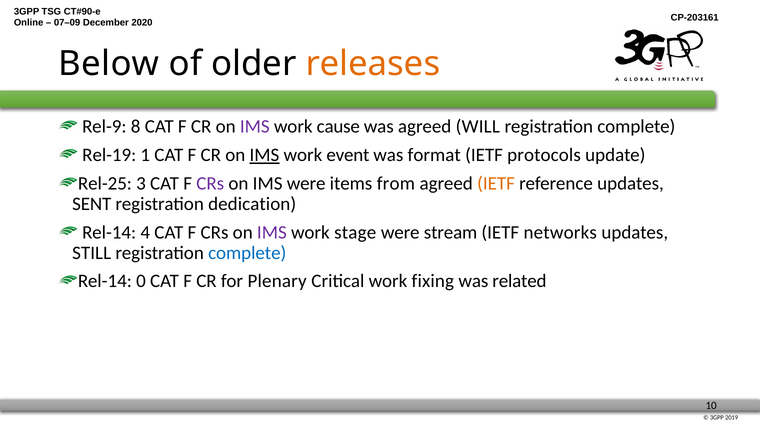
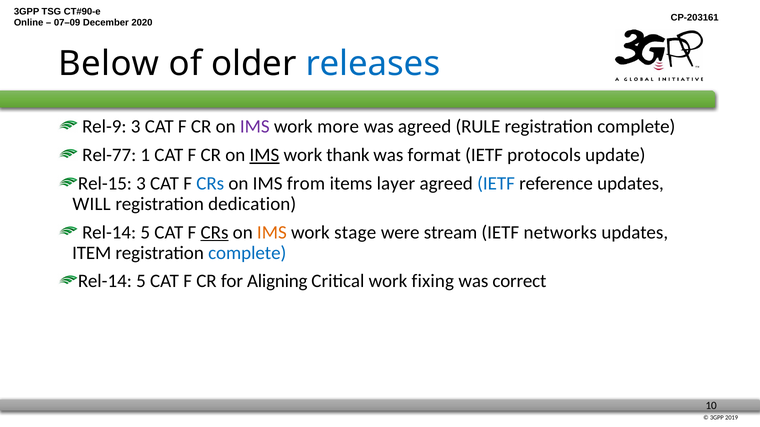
releases colour: orange -> blue
Rel-9 8: 8 -> 3
cause: cause -> more
WILL: WILL -> RULE
Rel-19: Rel-19 -> Rel-77
event: event -> thank
Rel-25: Rel-25 -> Rel-15
CRs at (210, 184) colour: purple -> blue
IMS were: were -> from
from: from -> layer
IETF at (496, 184) colour: orange -> blue
SENT: SENT -> WILL
4 at (145, 233): 4 -> 5
CRs at (215, 233) underline: none -> present
IMS at (272, 233) colour: purple -> orange
STILL: STILL -> ITEM
0 at (141, 282): 0 -> 5
Plenary: Plenary -> Aligning
related: related -> correct
